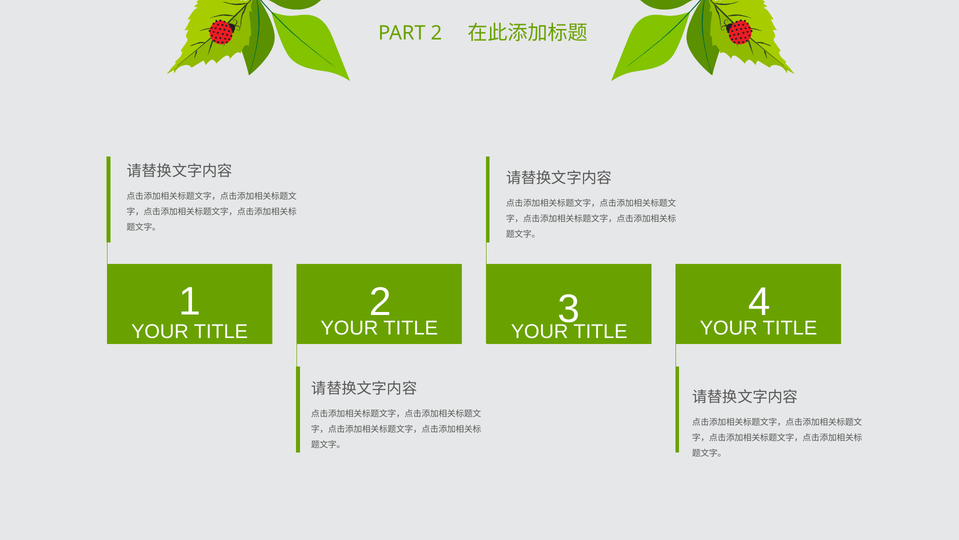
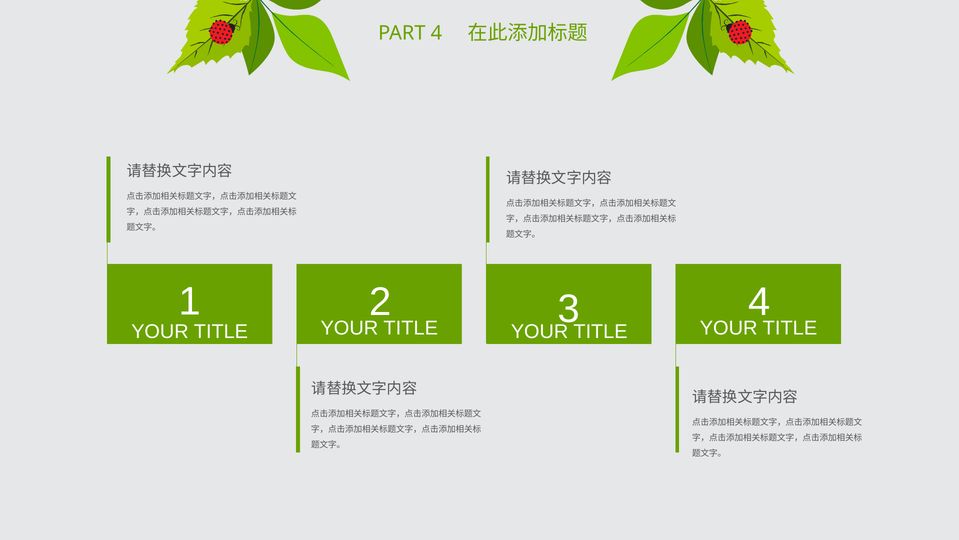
PART 2: 2 -> 4
